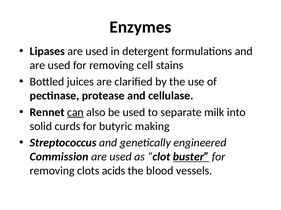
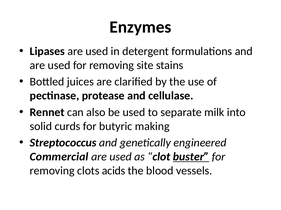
cell: cell -> site
can underline: present -> none
Commission: Commission -> Commercial
